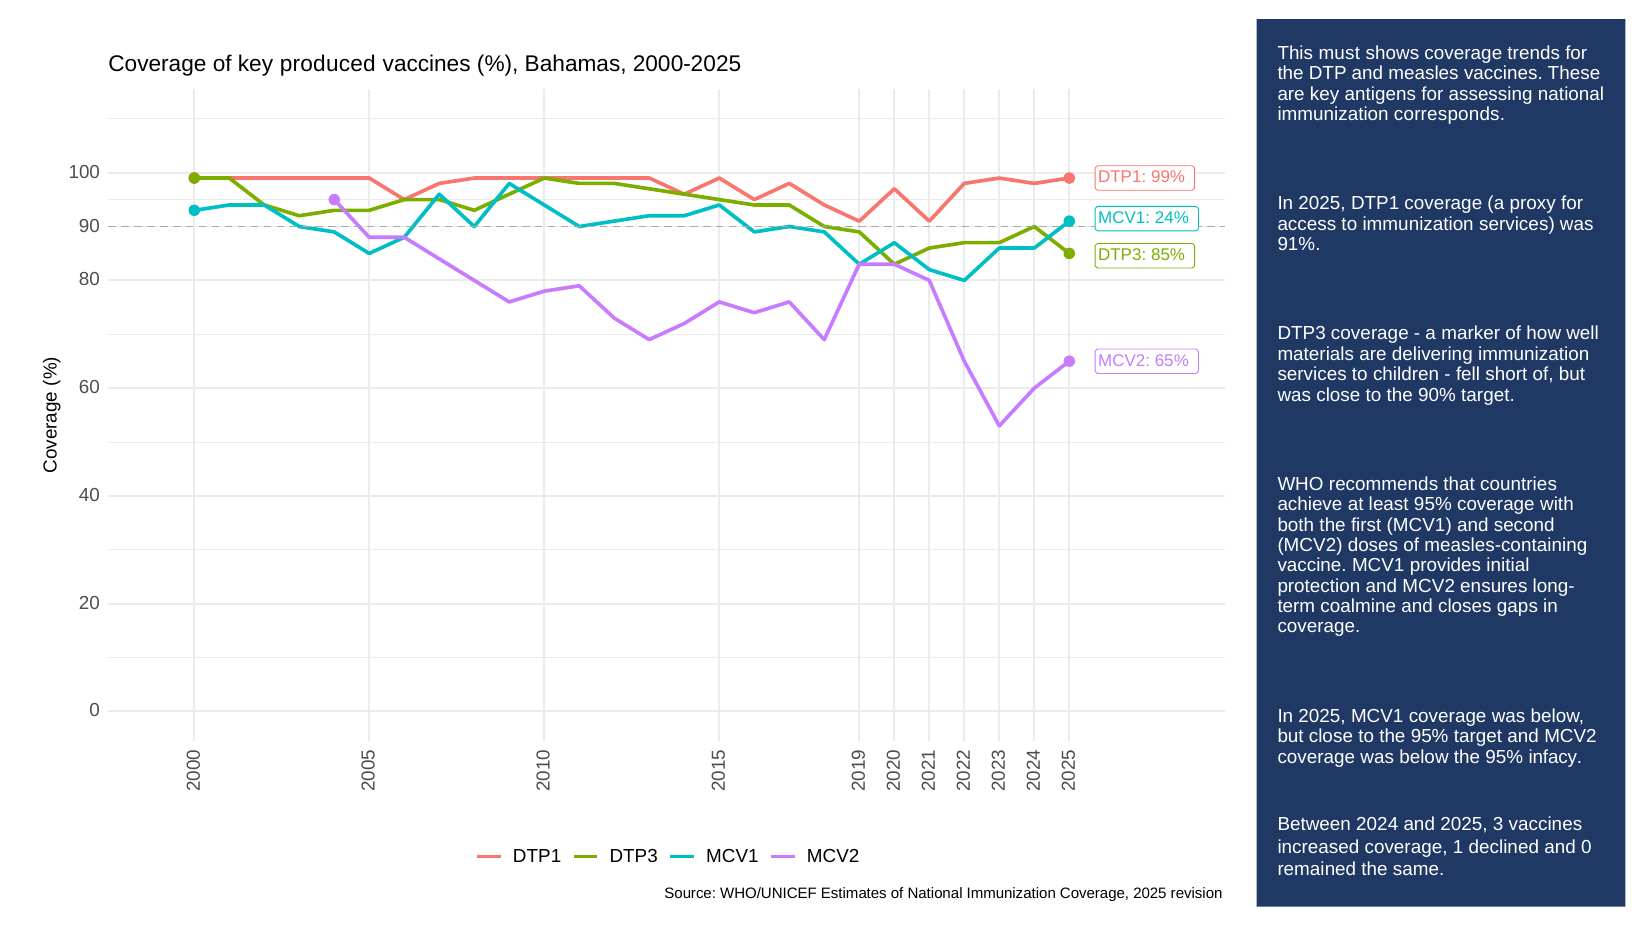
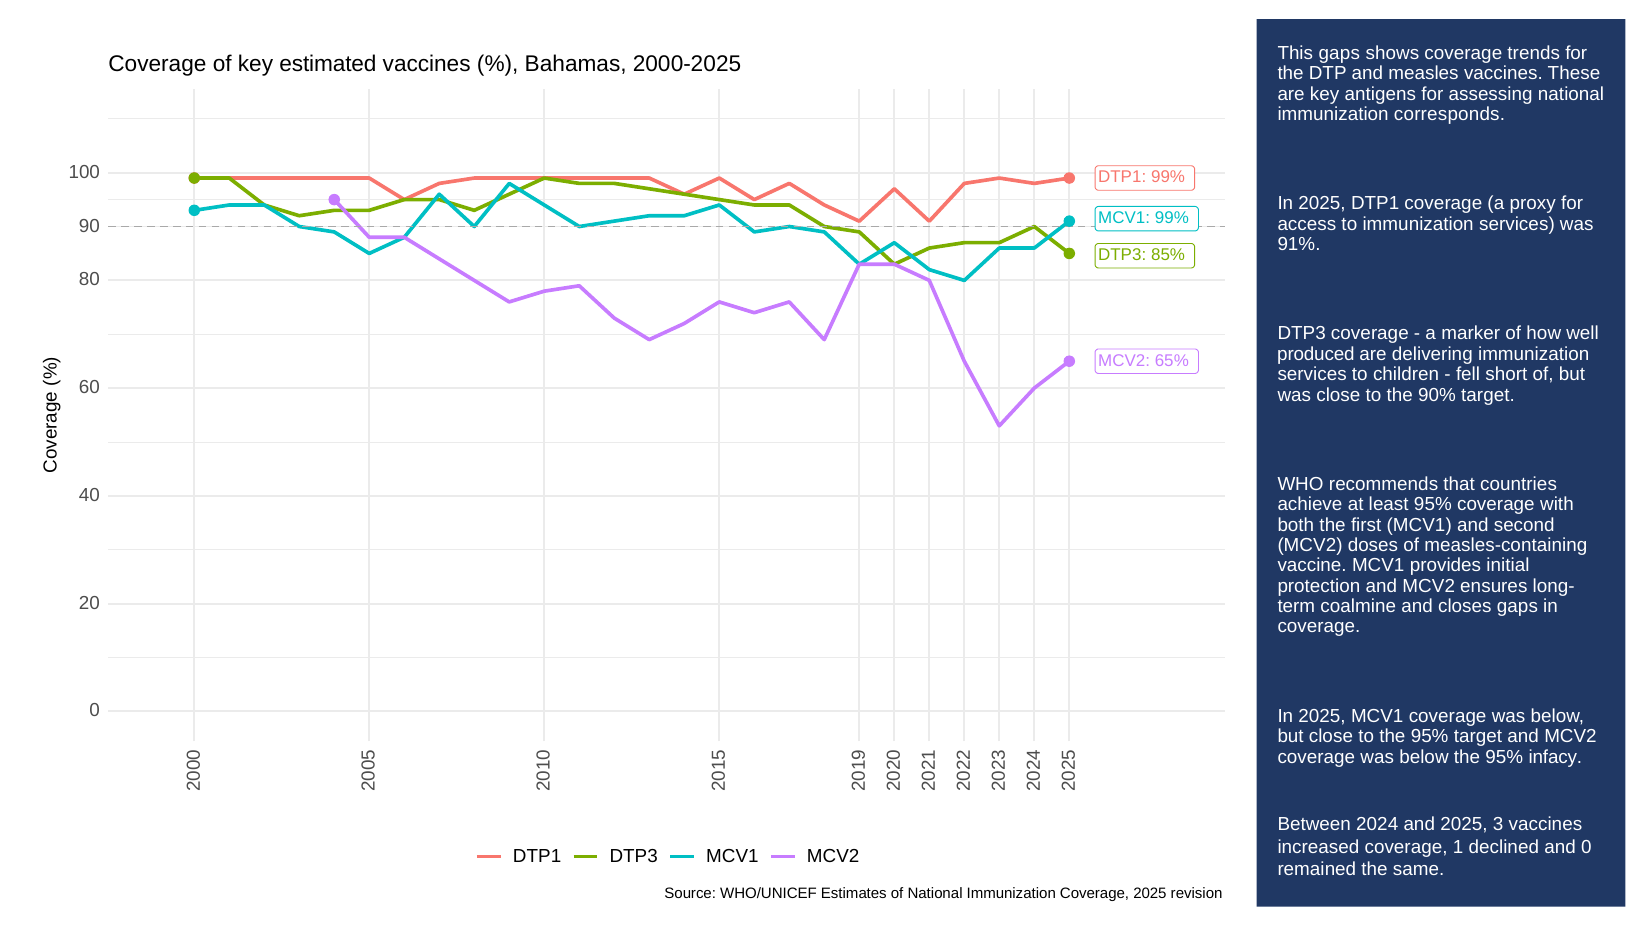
This must: must -> gaps
produced: produced -> estimated
MCV1 24%: 24% -> 99%
materials: materials -> produced
